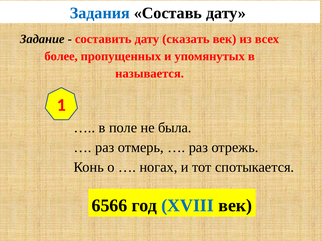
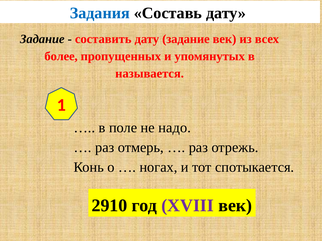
составить дату сказать: сказать -> задание
была: была -> надо
6566: 6566 -> 2910
XVIII colour: blue -> purple
